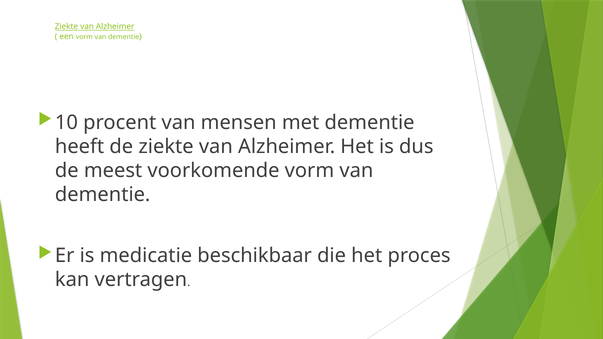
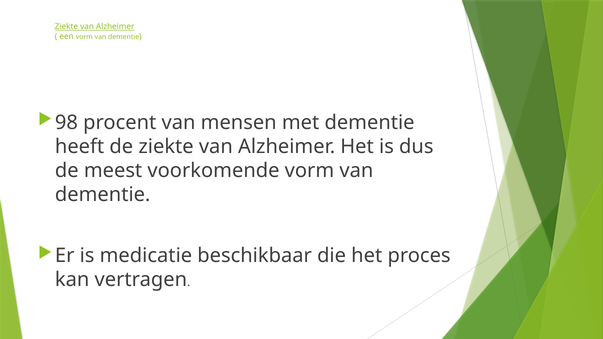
10: 10 -> 98
